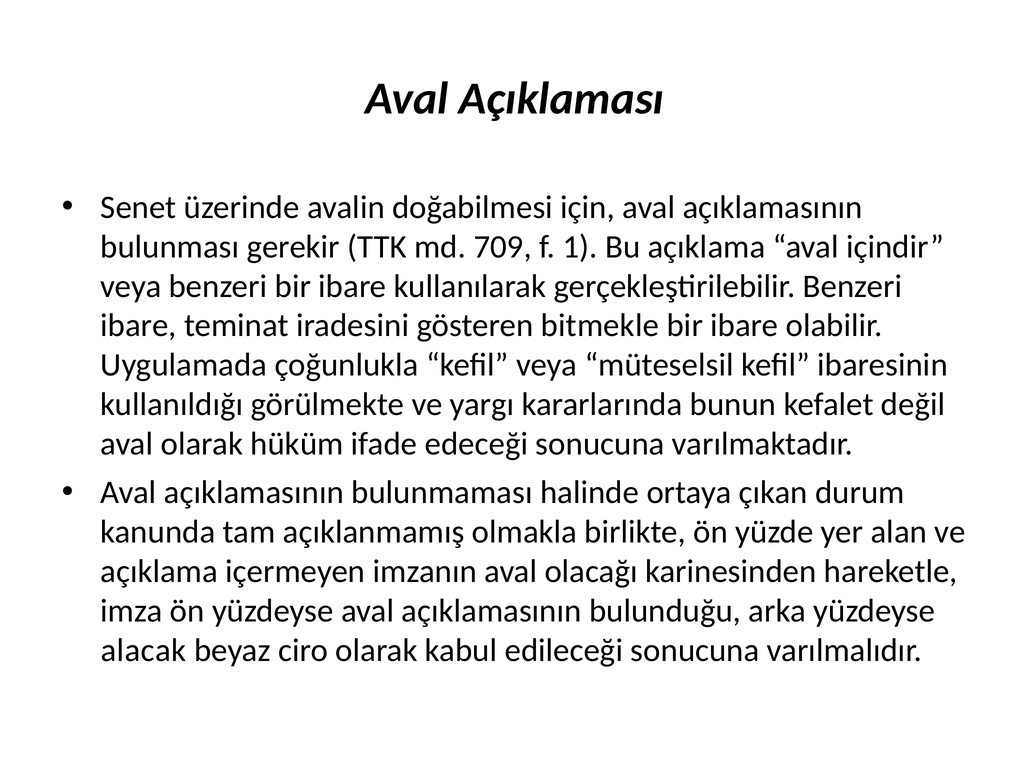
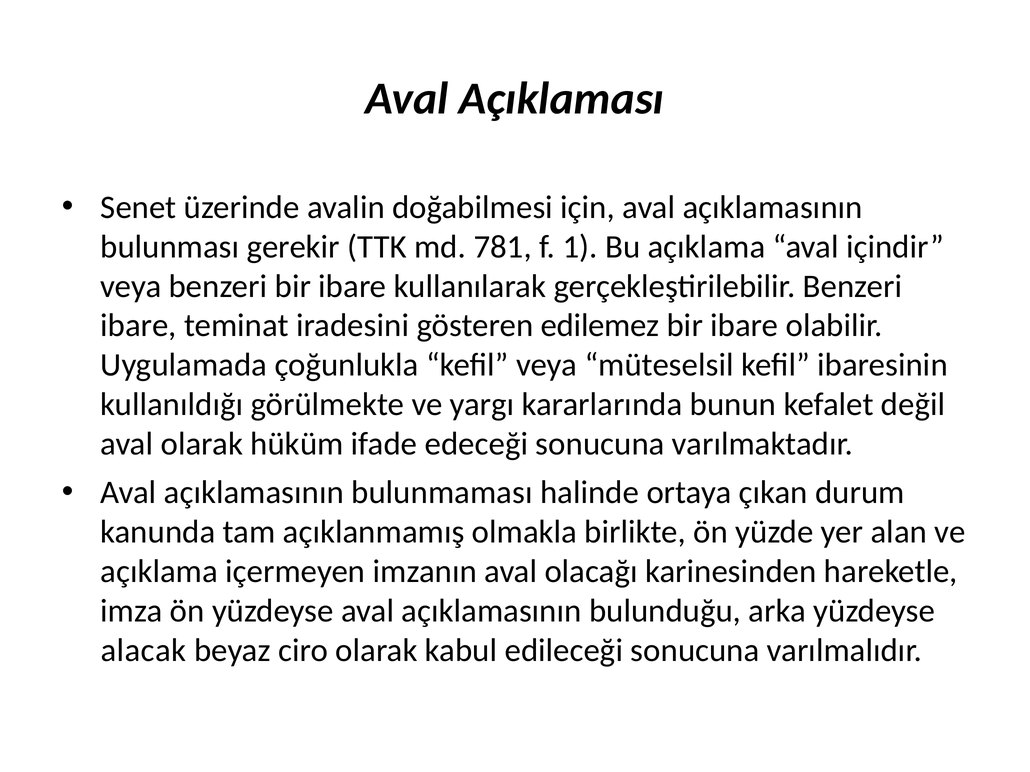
709: 709 -> 781
bitmekle: bitmekle -> edilemez
